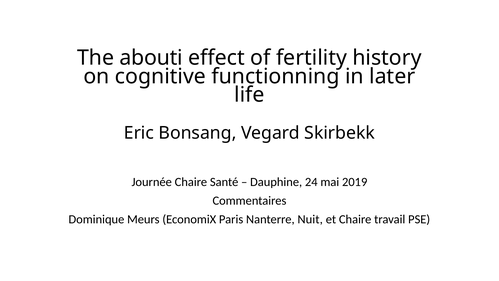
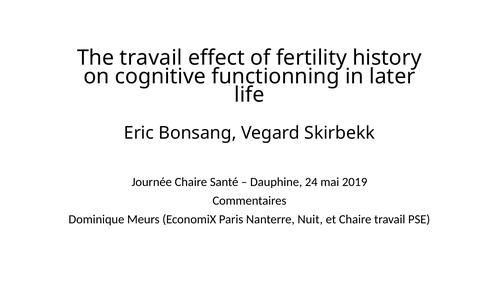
The abouti: abouti -> travail
